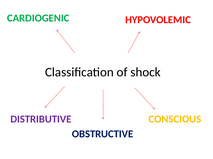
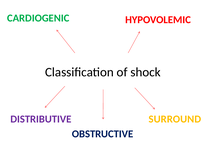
CONSCIOUS: CONSCIOUS -> SURROUND
